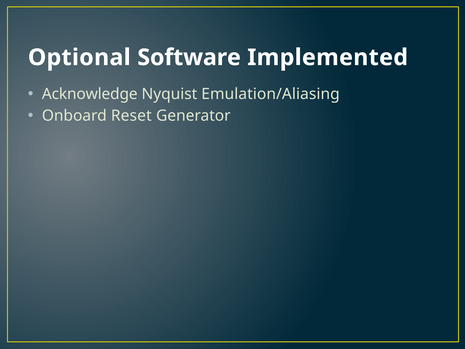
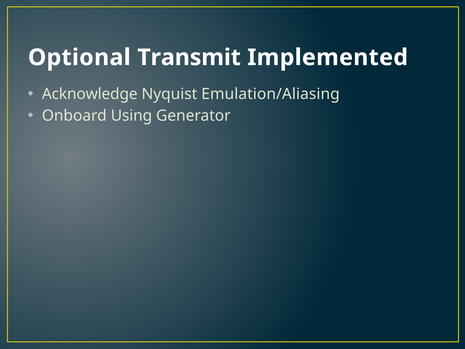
Software: Software -> Transmit
Reset: Reset -> Using
